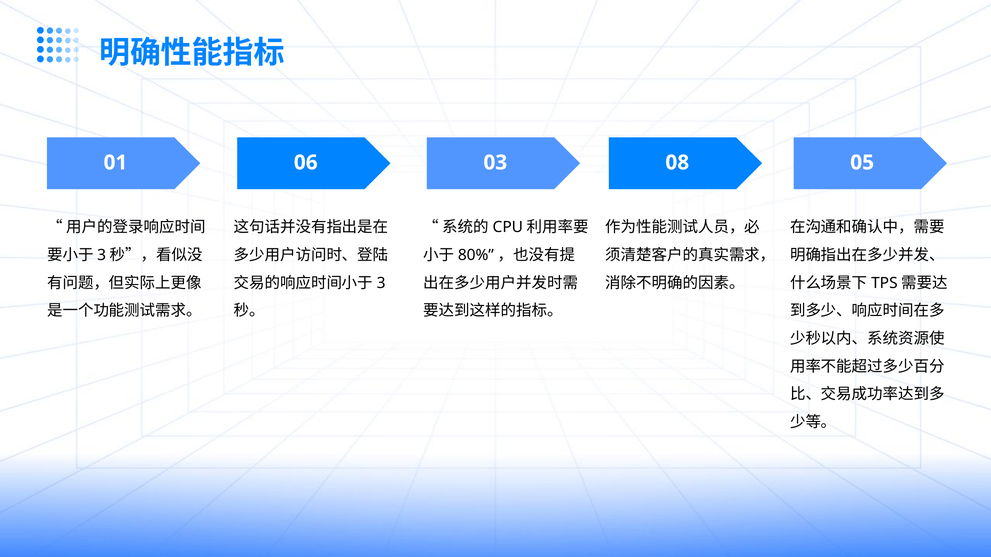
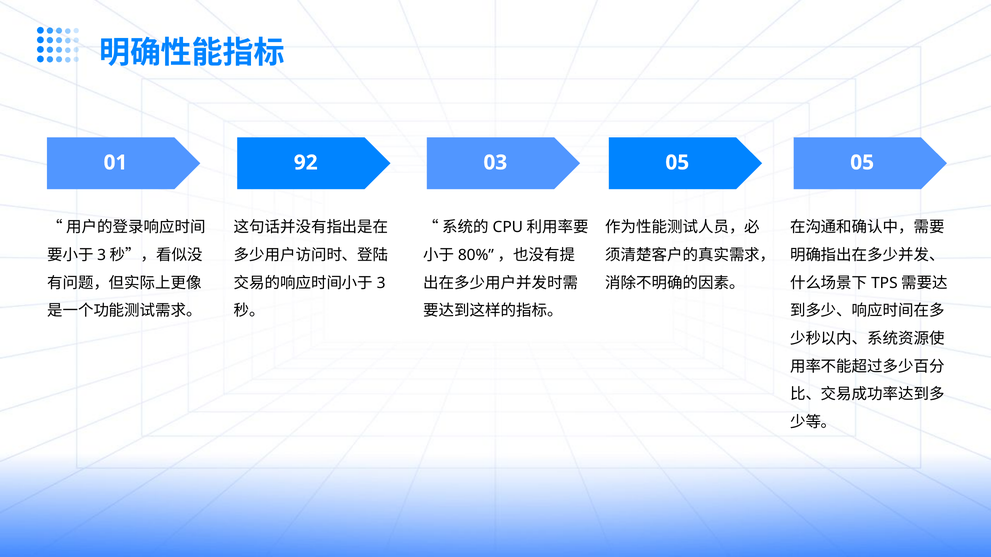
06: 06 -> 92
03 08: 08 -> 05
